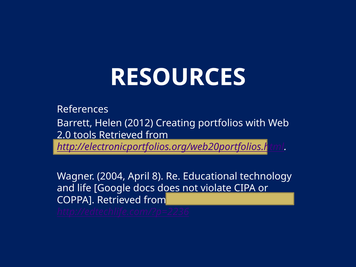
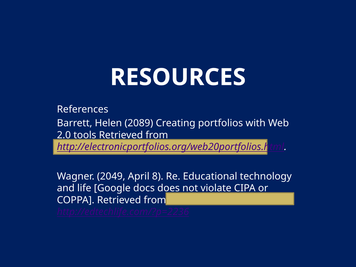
2012: 2012 -> 2089
2004: 2004 -> 2049
